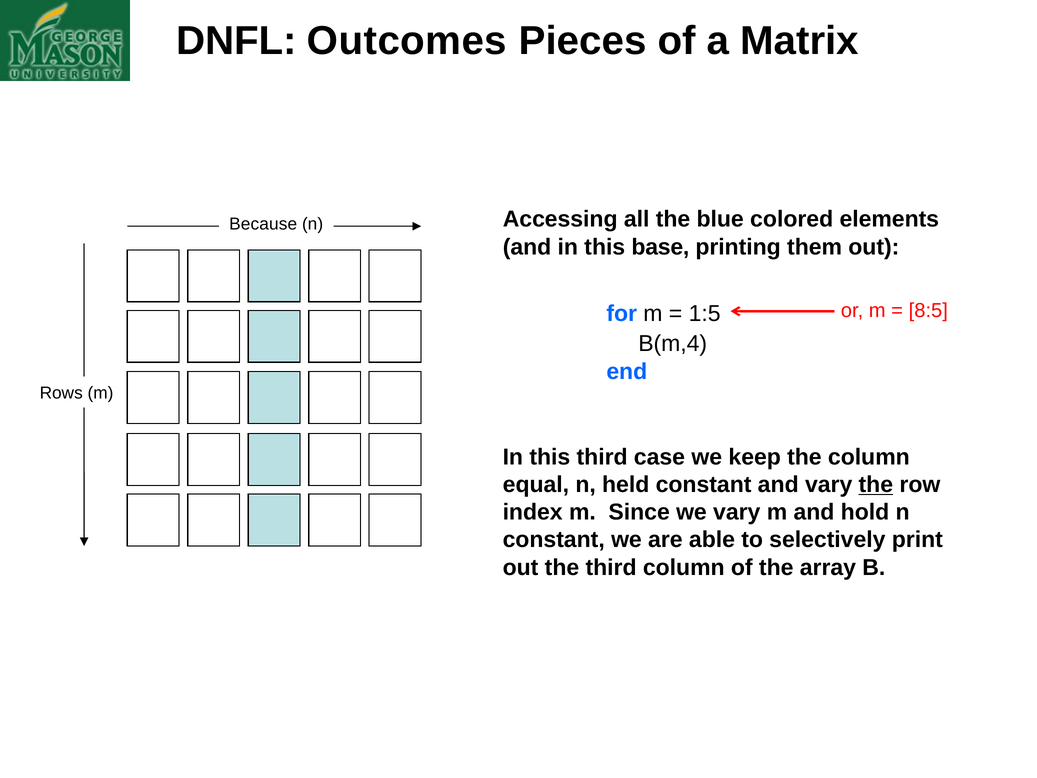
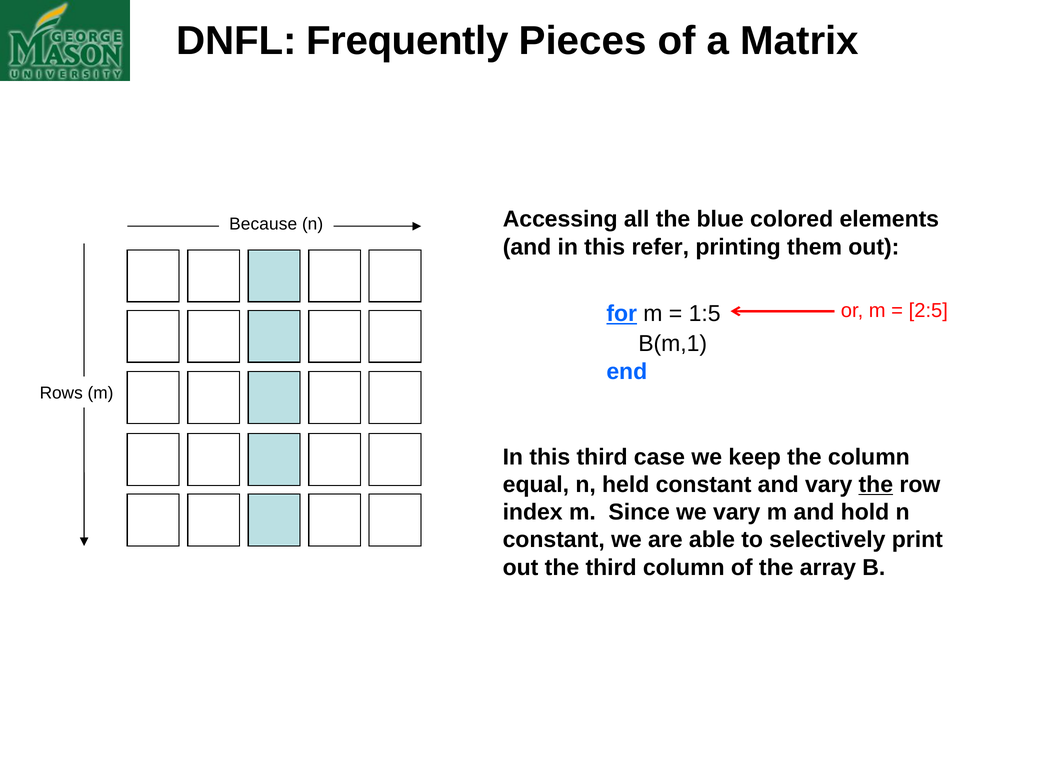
Outcomes: Outcomes -> Frequently
base: base -> refer
8:5: 8:5 -> 2:5
for underline: none -> present
B(m,4: B(m,4 -> B(m,1
